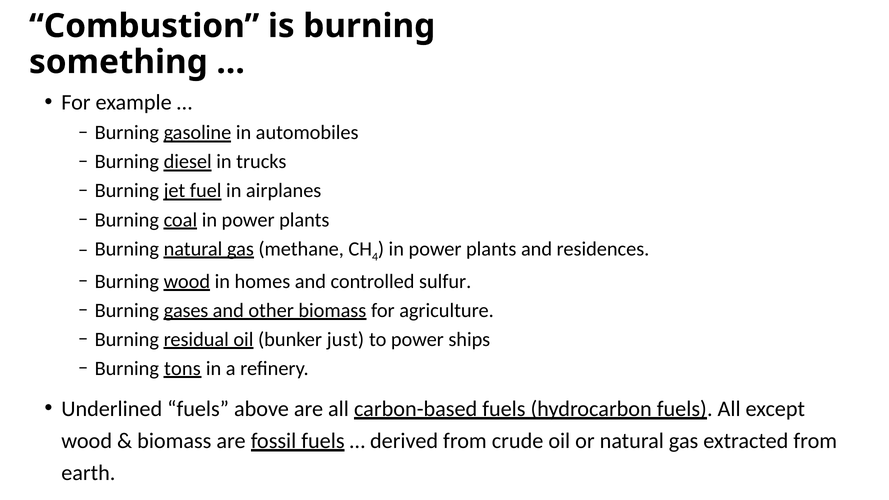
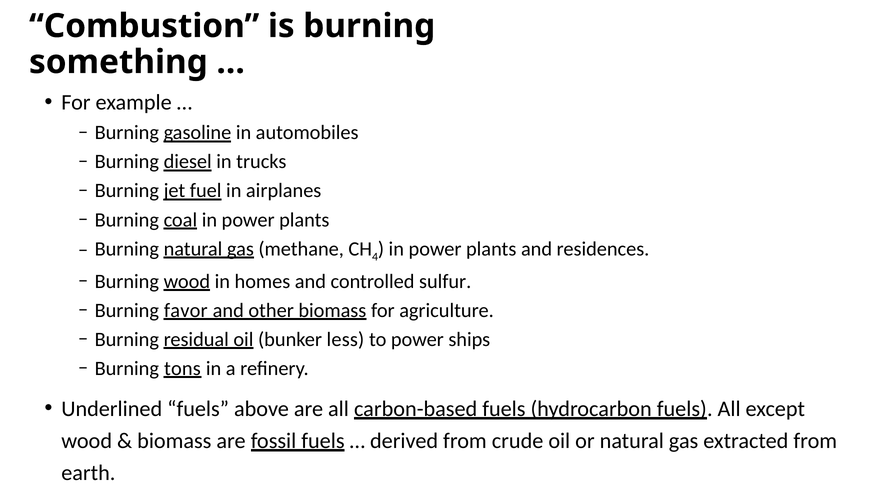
gases: gases -> favor
just: just -> less
